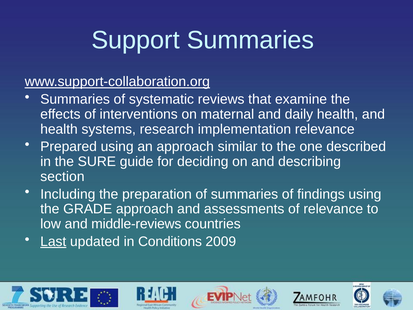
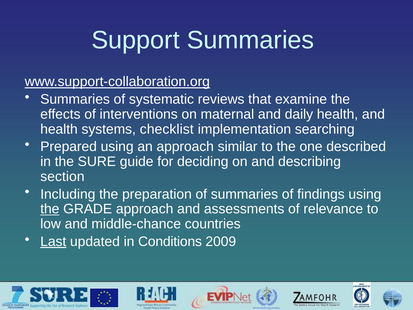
research: research -> checklist
implementation relevance: relevance -> searching
the at (50, 209) underline: none -> present
middle-reviews: middle-reviews -> middle-chance
